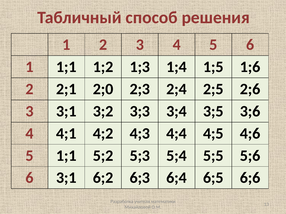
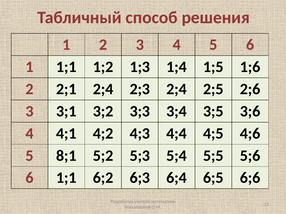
2;1 2;0: 2;0 -> 2;4
5 1;1: 1;1 -> 8;1
6 3;1: 3;1 -> 1;1
